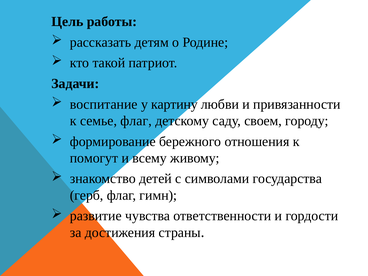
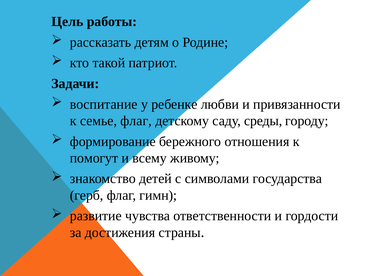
картину: картину -> ребенке
своем: своем -> среды
